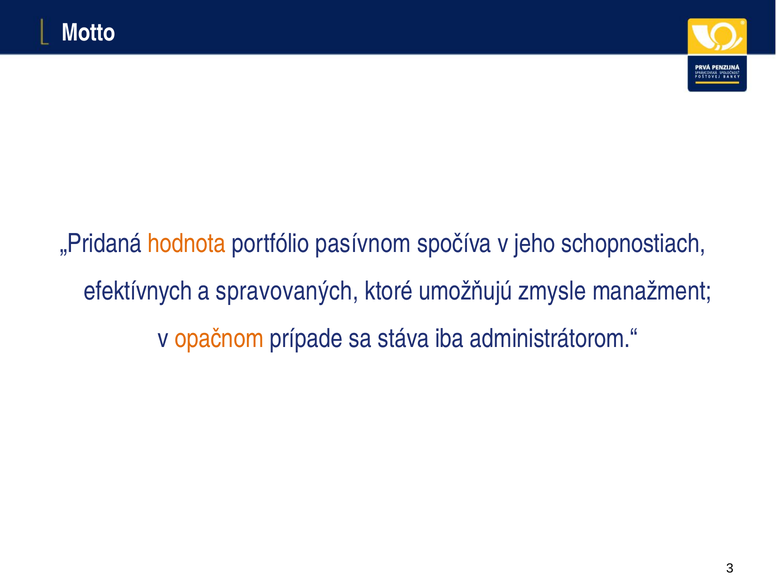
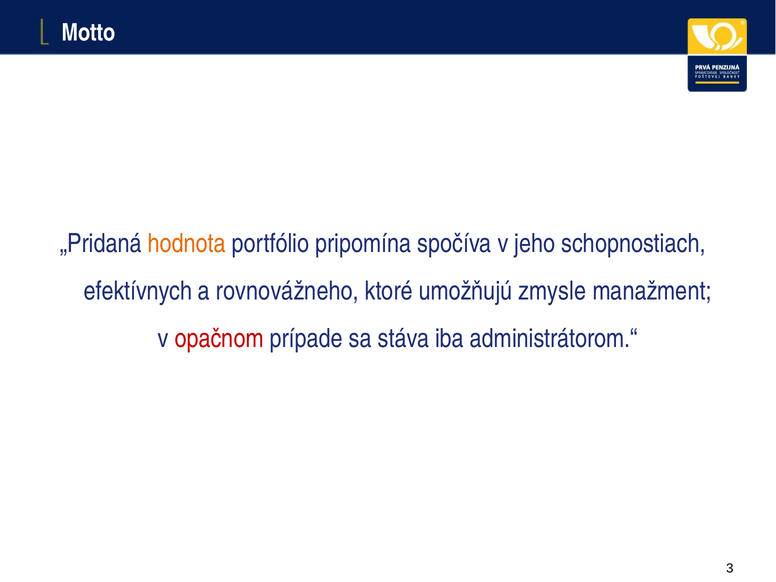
pasívnom: pasívnom -> pripomína
spravovaných: spravovaných -> rovnovážneho
opačnom colour: orange -> red
